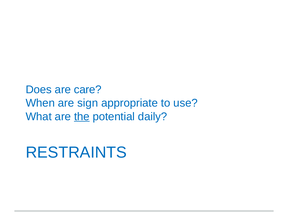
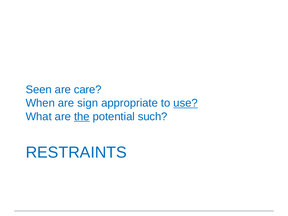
Does: Does -> Seen
use underline: none -> present
daily: daily -> such
